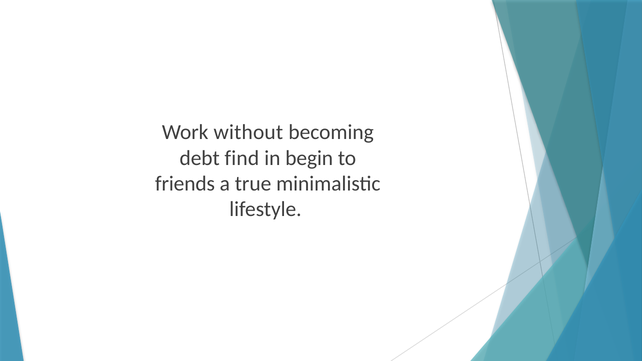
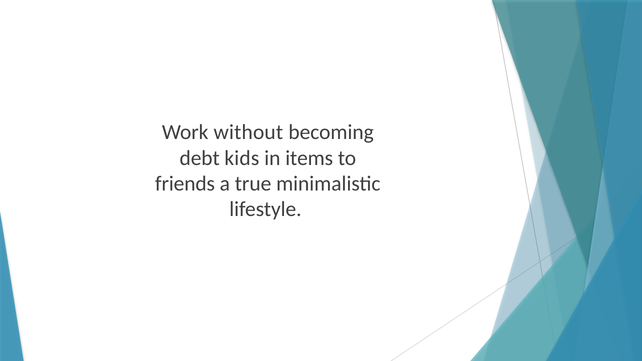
find: find -> kids
begin: begin -> items
